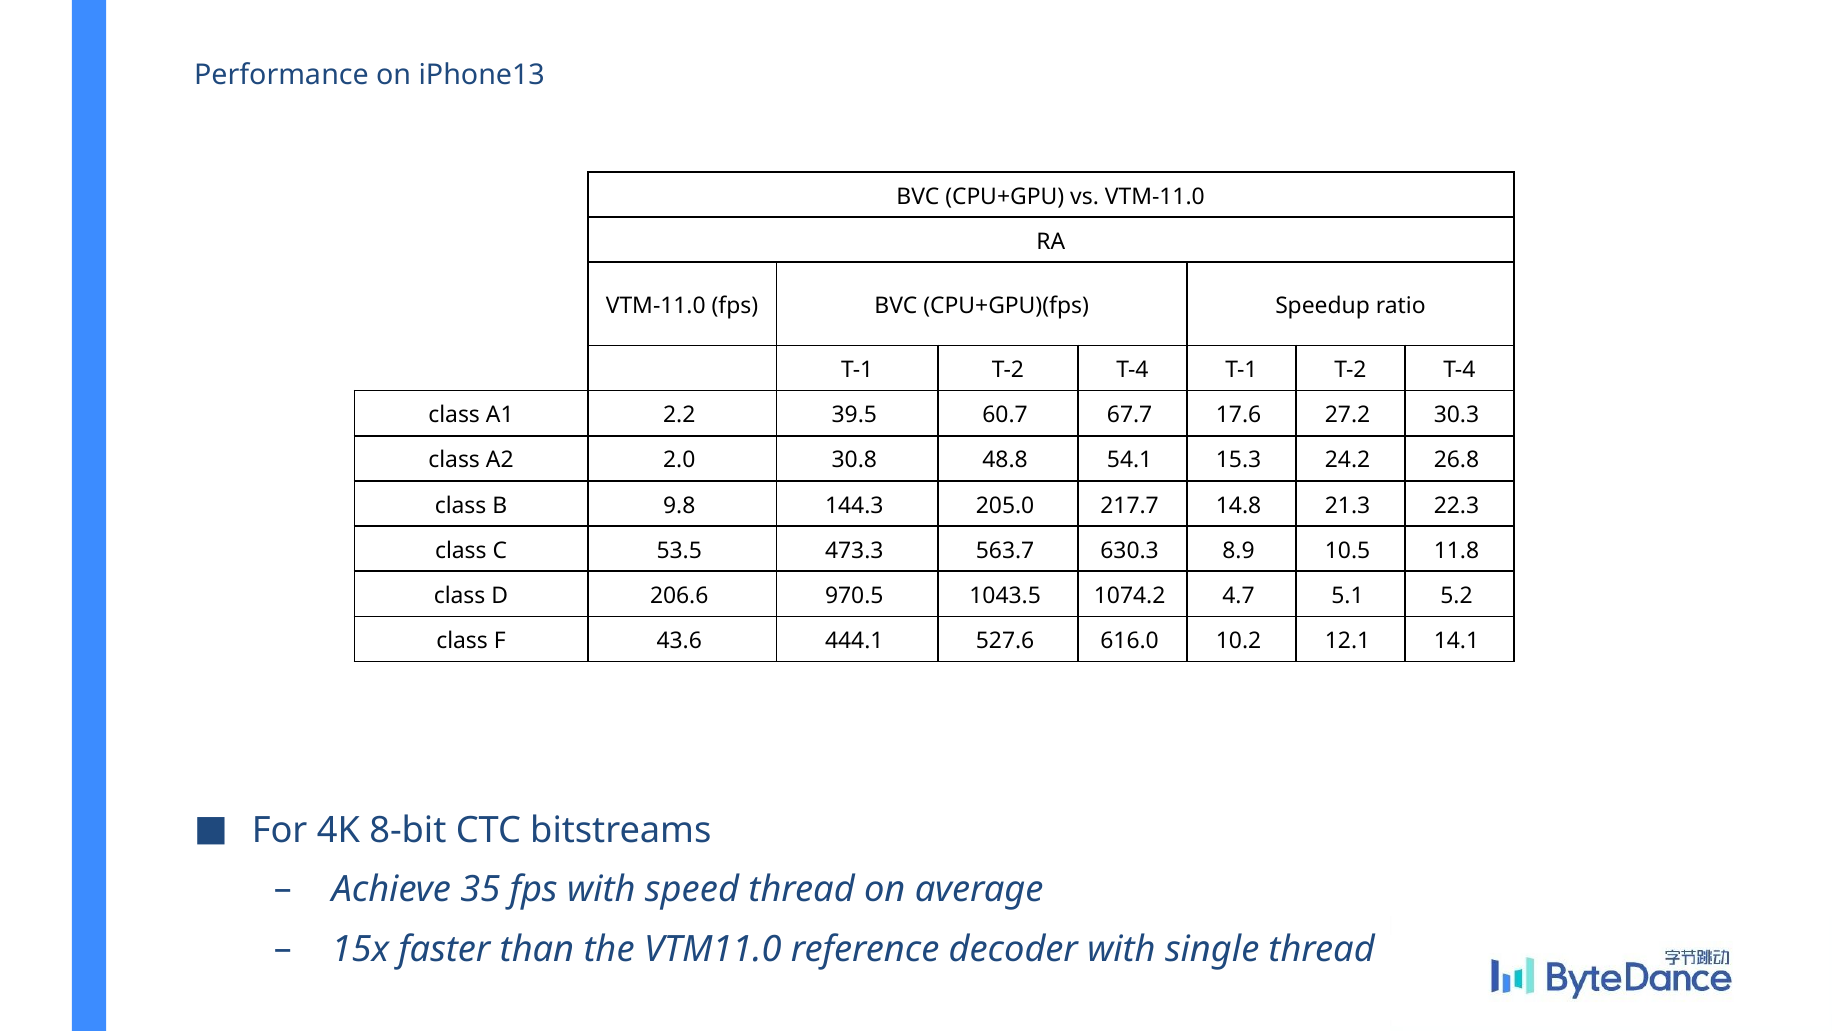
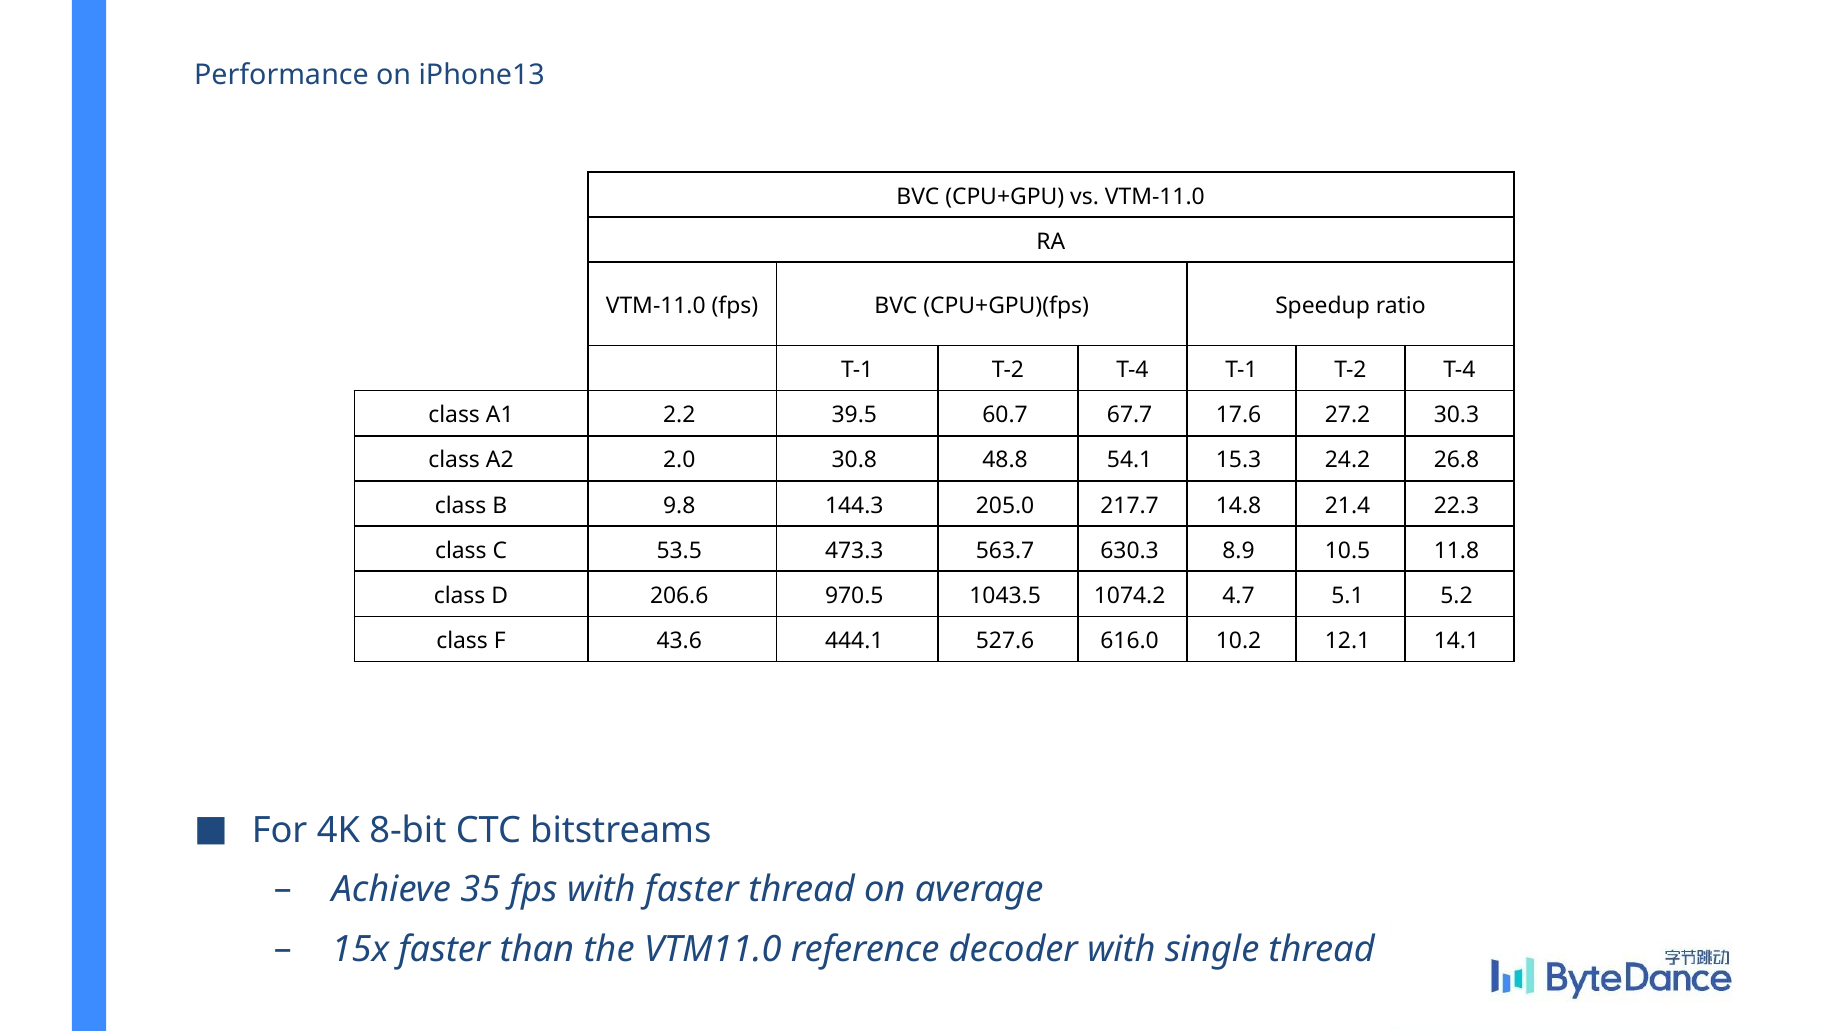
21.3: 21.3 -> 21.4
with speed: speed -> faster
